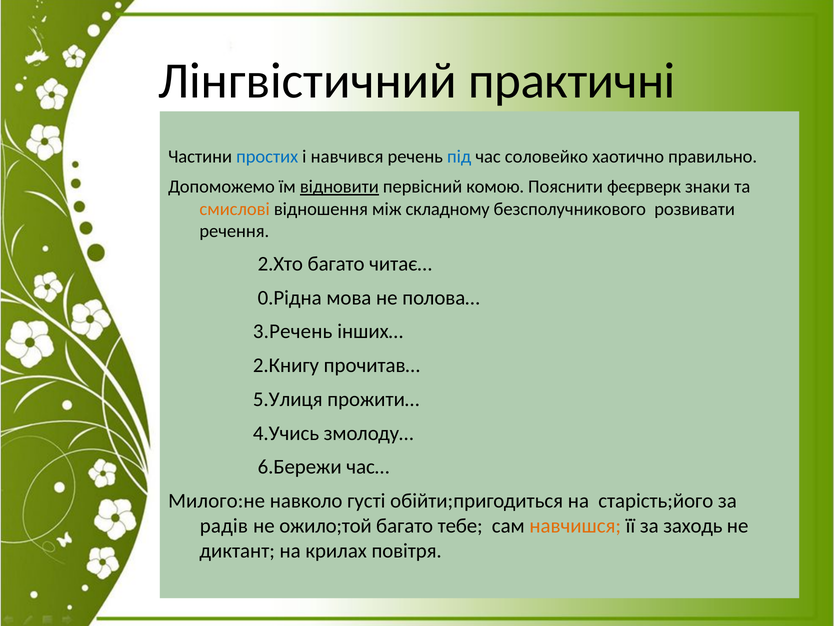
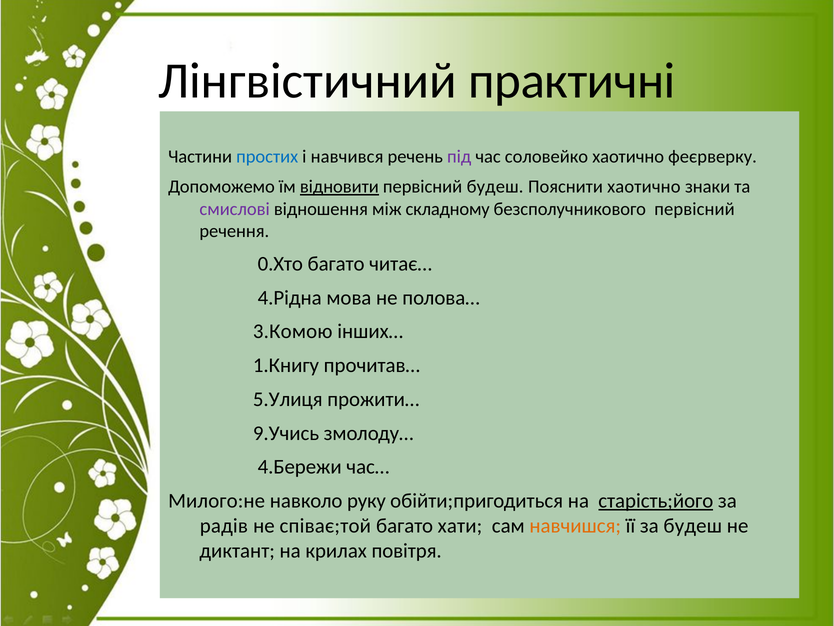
під colour: blue -> purple
правильно: правильно -> феєрверку
первісний комою: комою -> будеш
Пояснити феєрверк: феєрверк -> хаотично
смислові colour: orange -> purple
безсполучникового розвивати: розвивати -> первісний
2.Хто: 2.Хто -> 0.Хто
0.Рідна: 0.Рідна -> 4.Рідна
3.Речень: 3.Речень -> 3.Комою
2.Книгу: 2.Книгу -> 1.Книгу
4.Учись: 4.Учись -> 9.Учись
6.Бережи: 6.Бережи -> 4.Бережи
густі: густі -> руку
старість;його underline: none -> present
ожило;той: ожило;той -> співає;той
тебе: тебе -> хати
за заходь: заходь -> будеш
